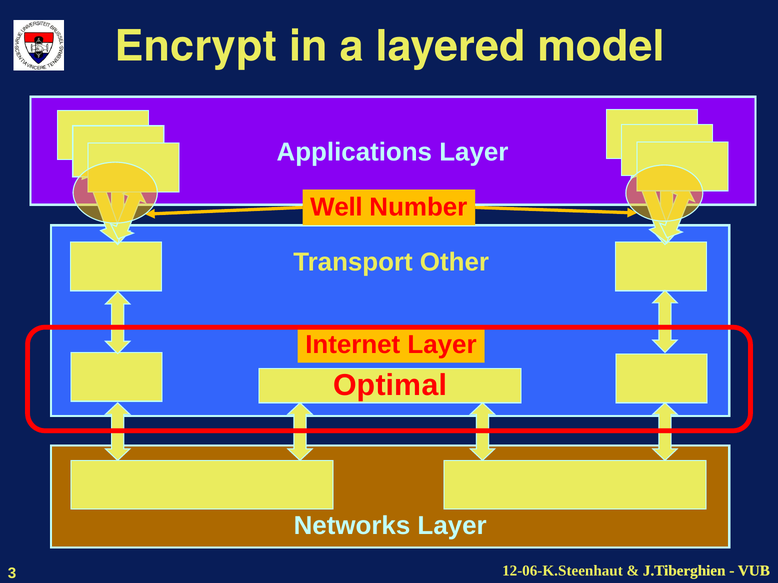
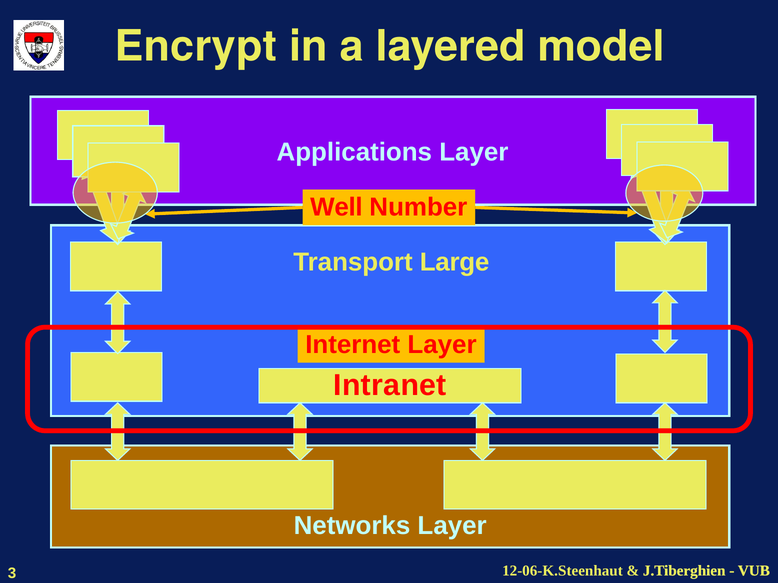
Other: Other -> Large
Optimal: Optimal -> Intranet
